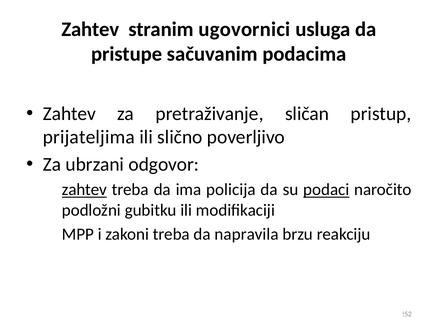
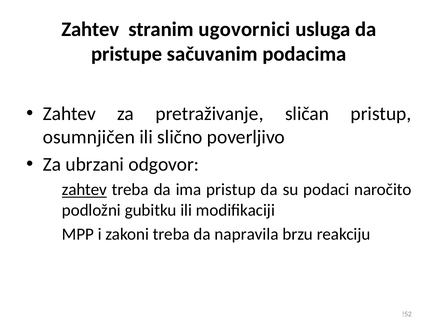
prijateljima: prijateljima -> osumnjičen
ima policija: policija -> pristup
podaci underline: present -> none
